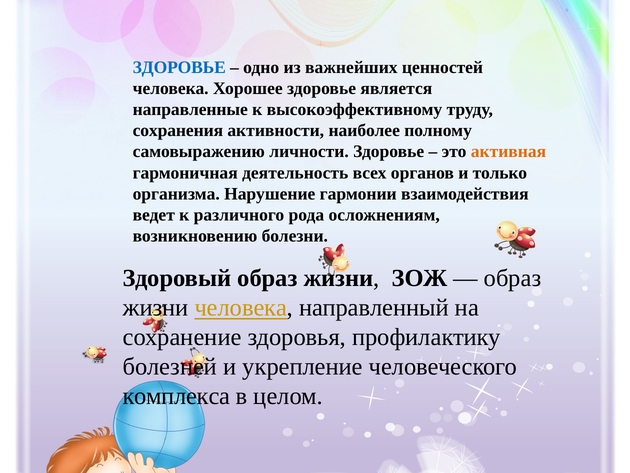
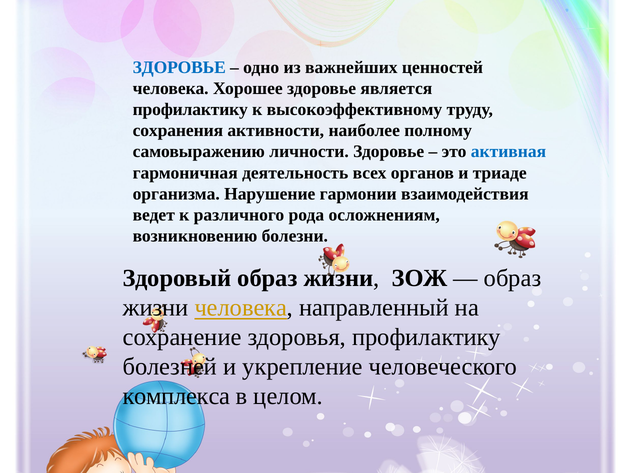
направленные at (190, 110): направленные -> профилактику
активная colour: orange -> blue
только: только -> триаде
